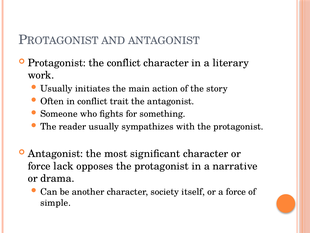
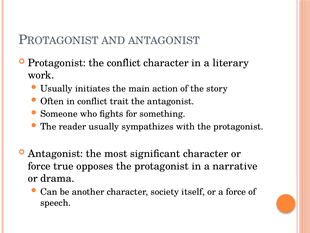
lack: lack -> true
simple: simple -> speech
